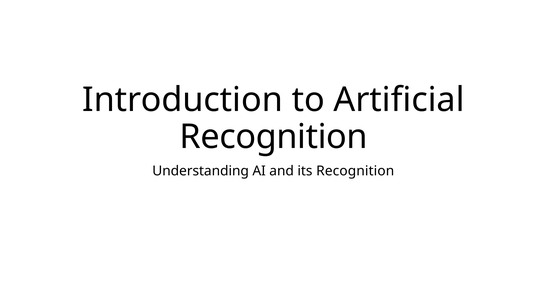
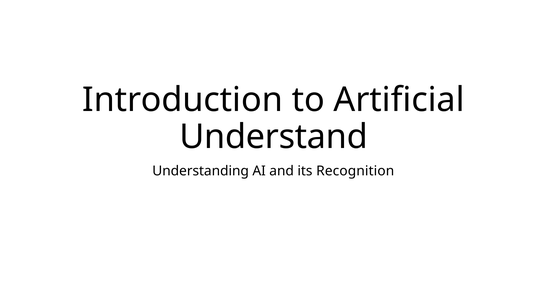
Recognition at (274, 137): Recognition -> Understand
